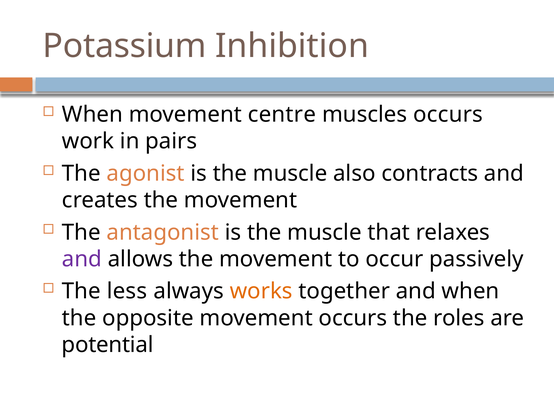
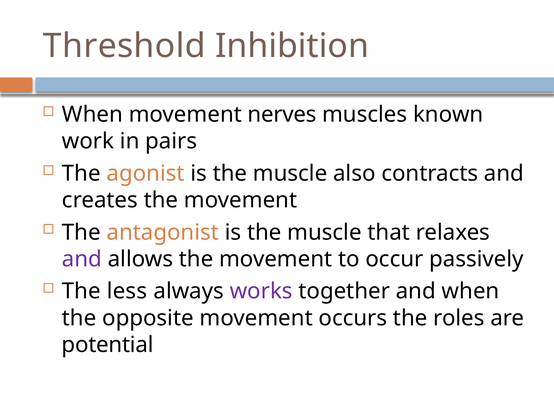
Potassium: Potassium -> Threshold
centre: centre -> nerves
muscles occurs: occurs -> known
works colour: orange -> purple
